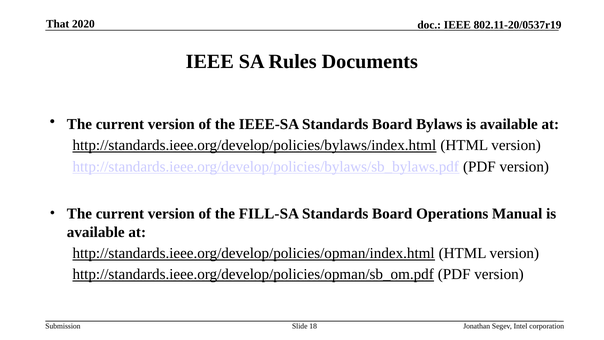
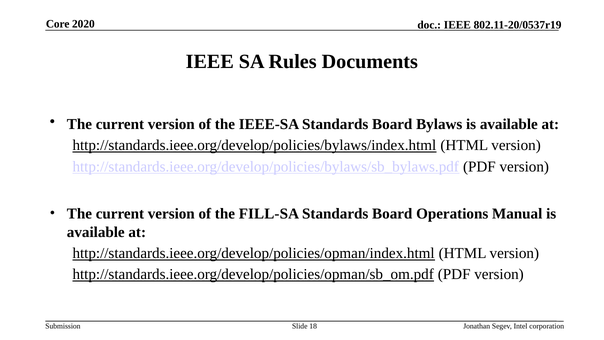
That: That -> Core
